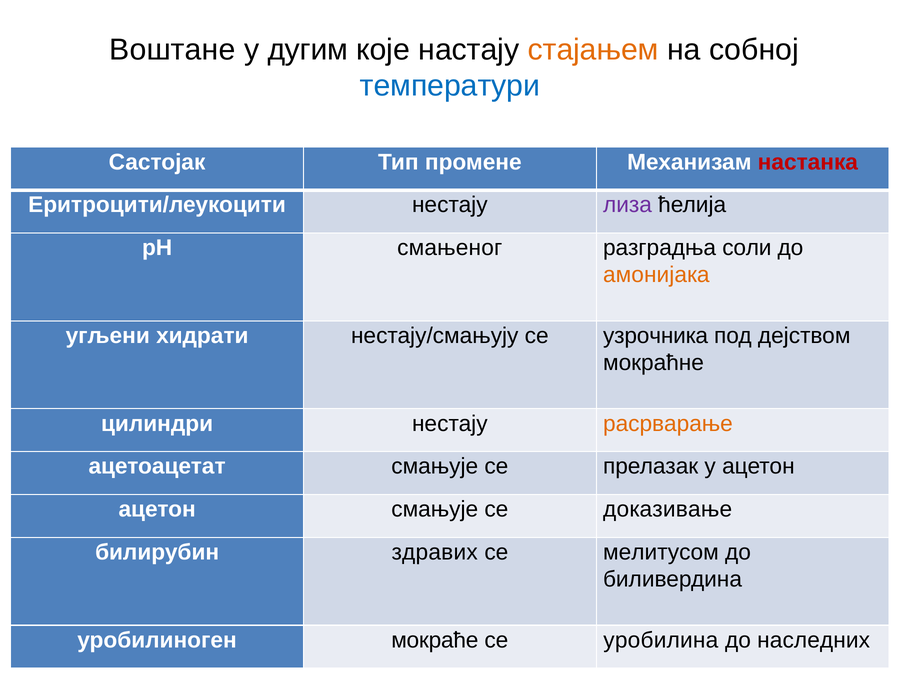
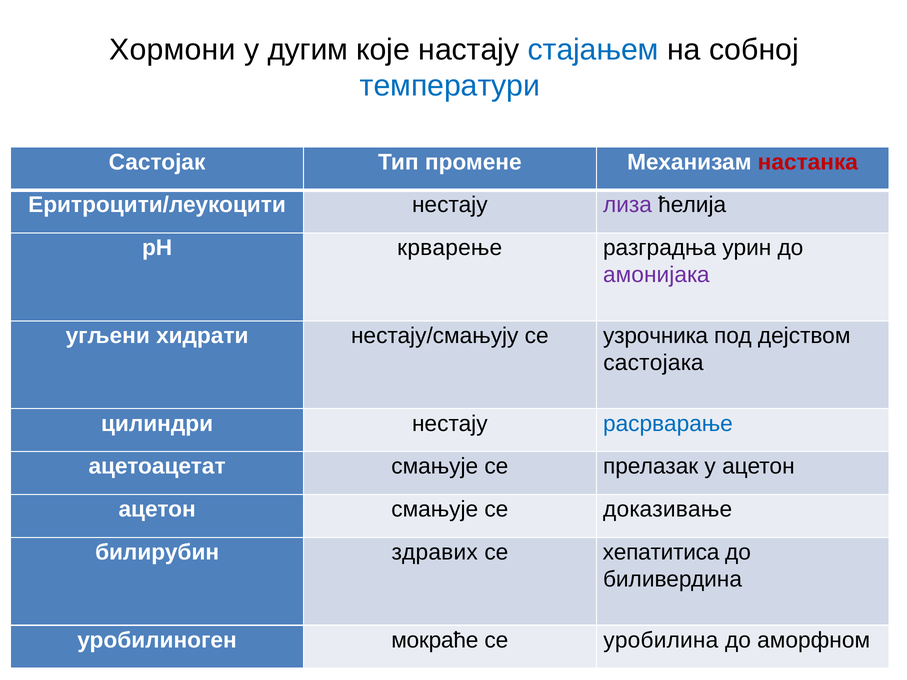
Воштане: Воштане -> Хормони
стајањем colour: orange -> blue
смањеног: смањеног -> крварење
соли: соли -> урин
амонијака colour: orange -> purple
мокраћне: мокраћне -> састојака
расрварање colour: orange -> blue
мелитусом: мелитусом -> хепатитиса
наследних: наследних -> аморфном
